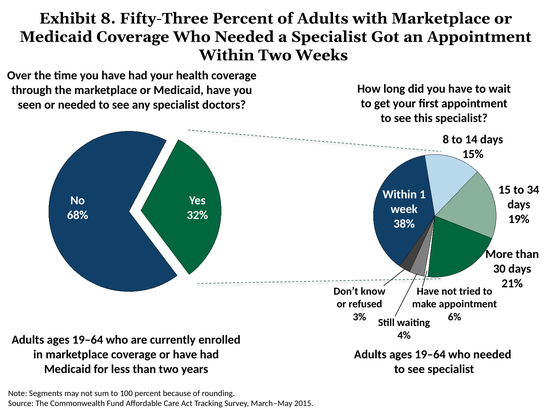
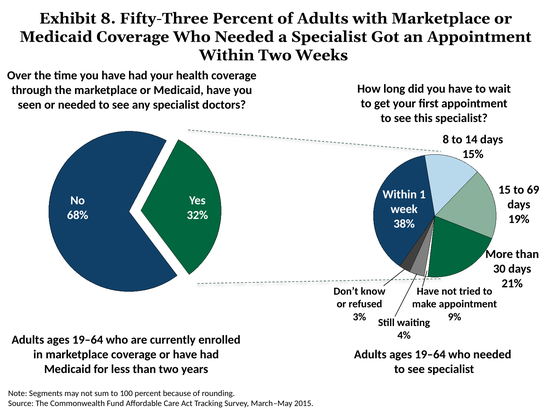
34: 34 -> 69
6%: 6% -> 9%
